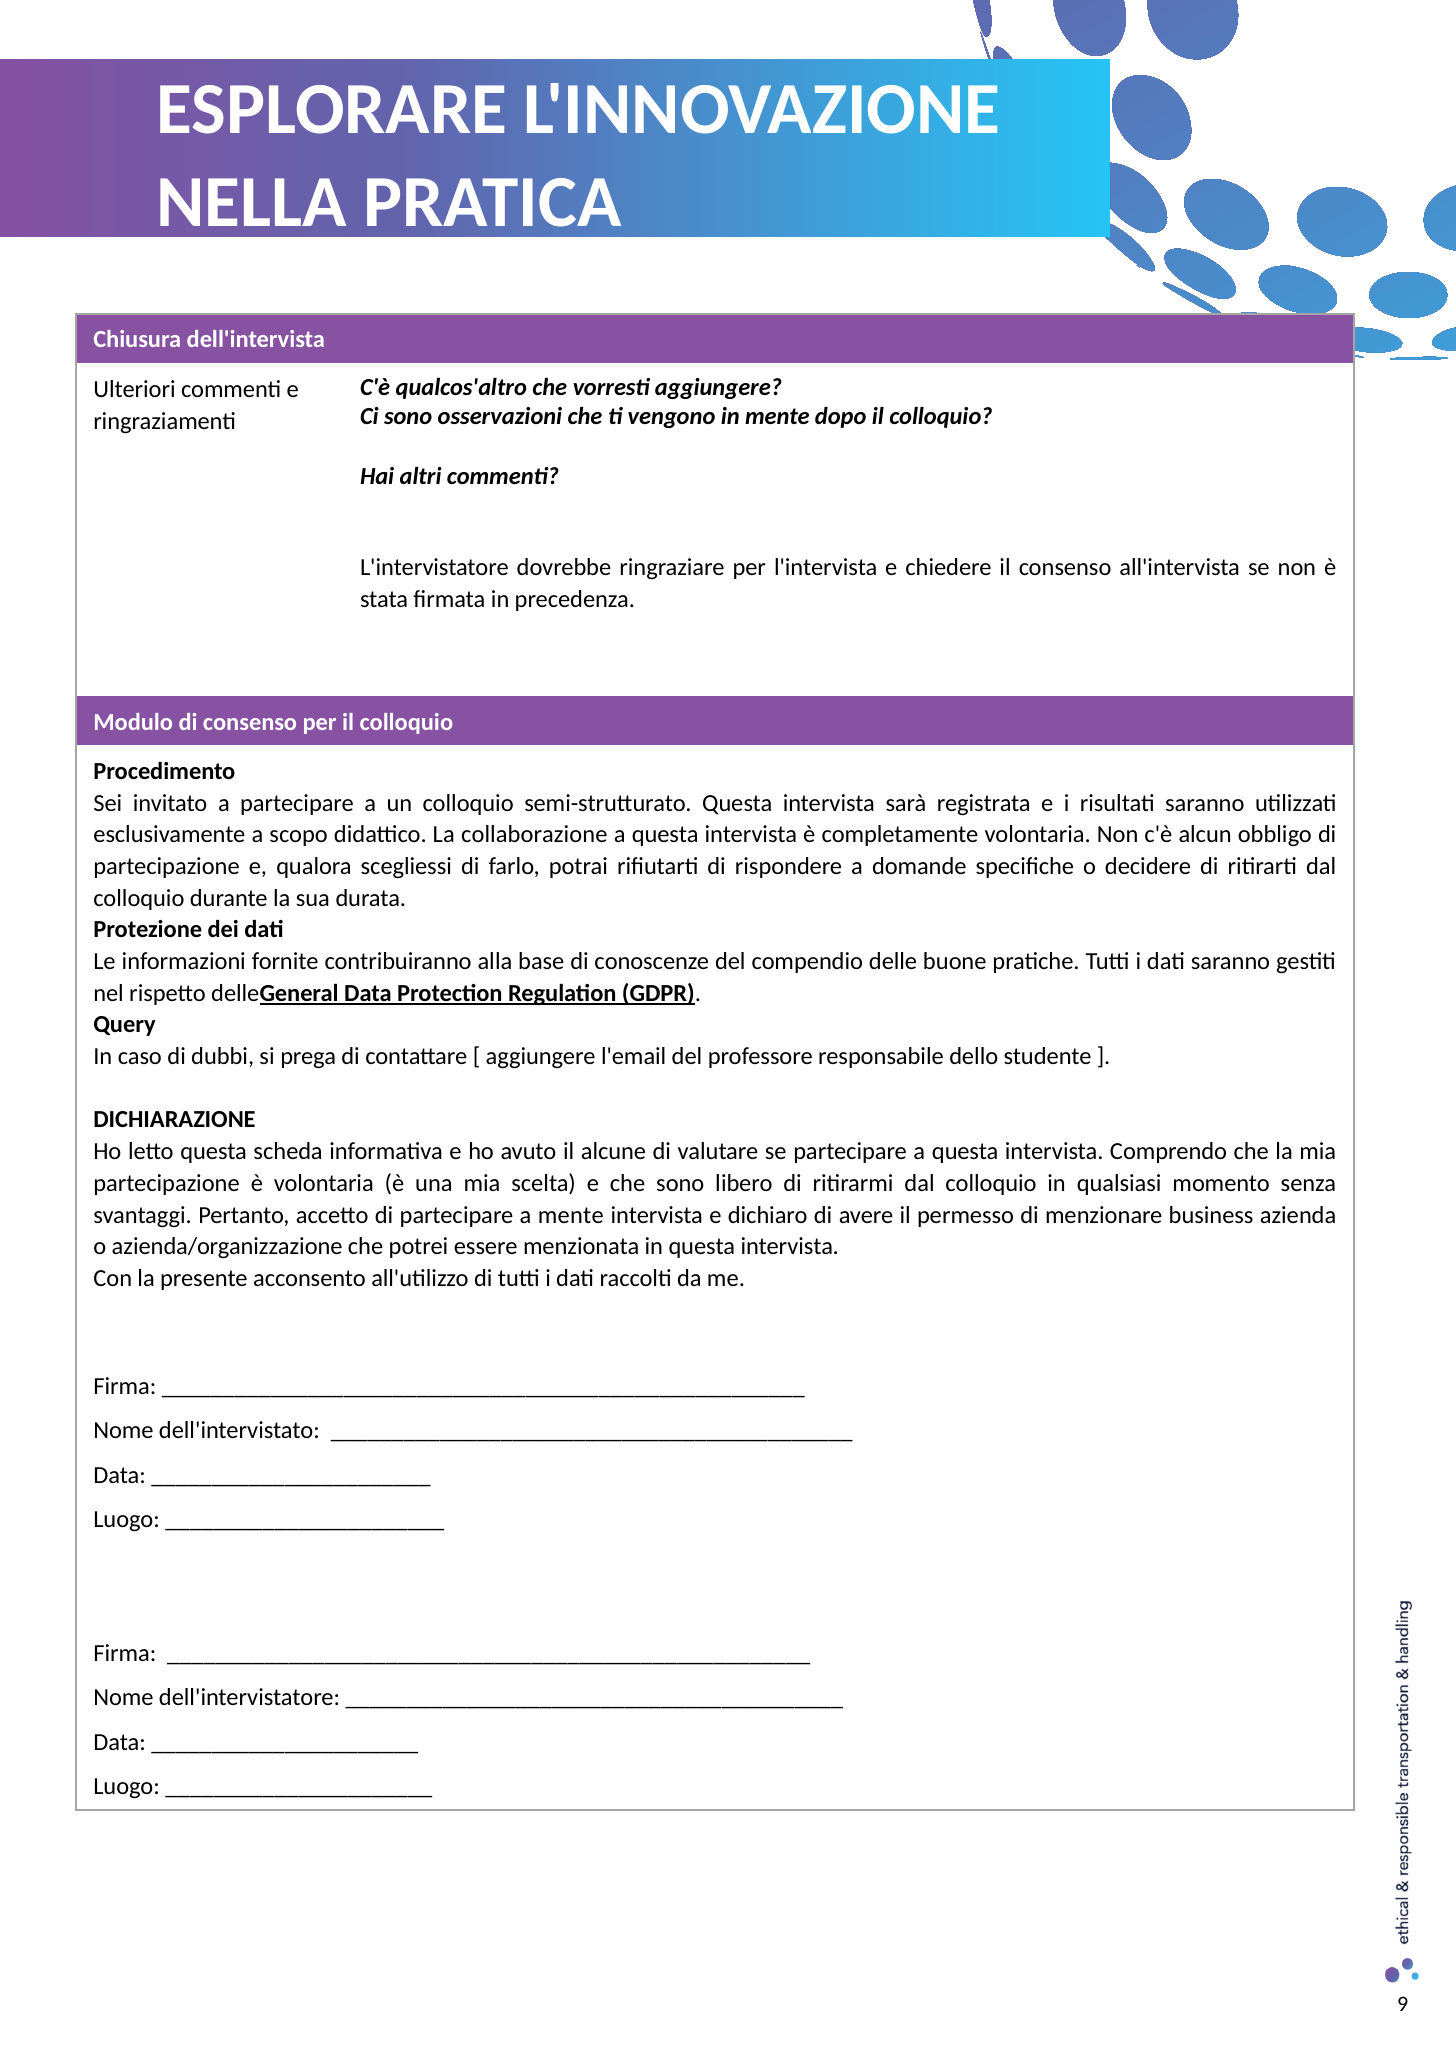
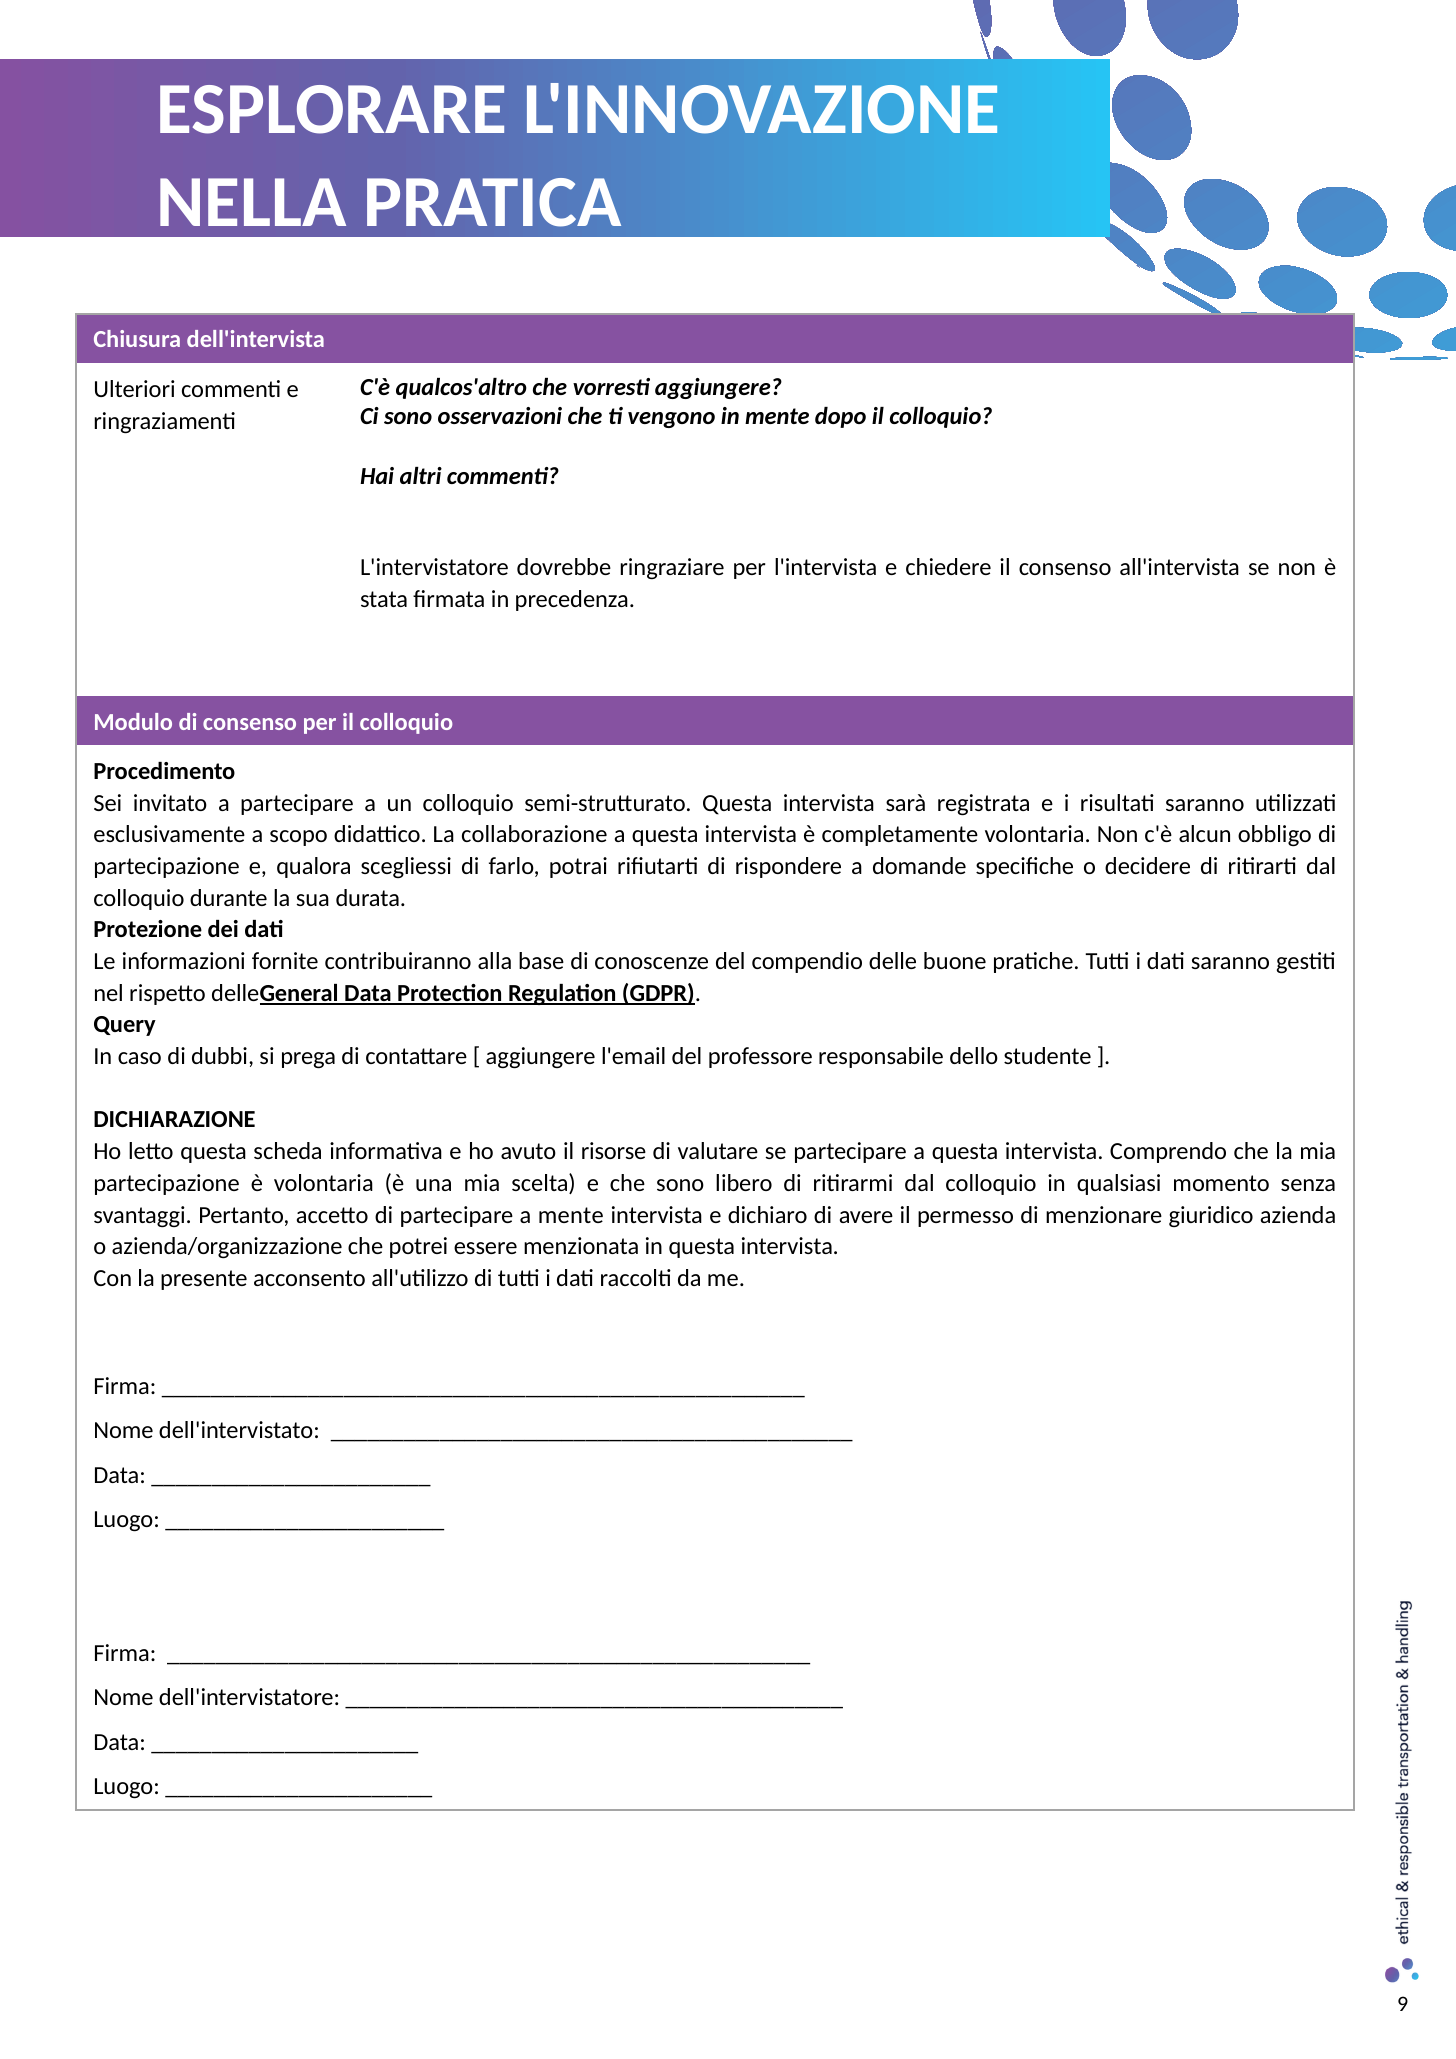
alcune: alcune -> risorse
business: business -> giuridico
